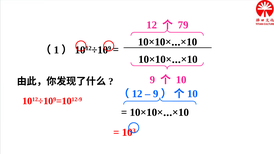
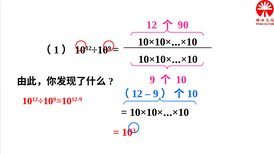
79: 79 -> 90
